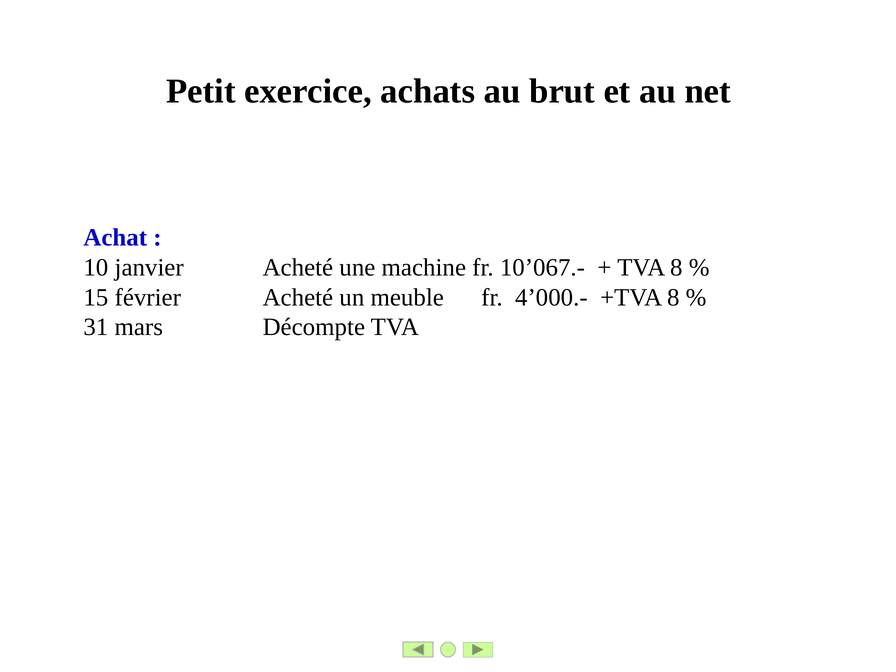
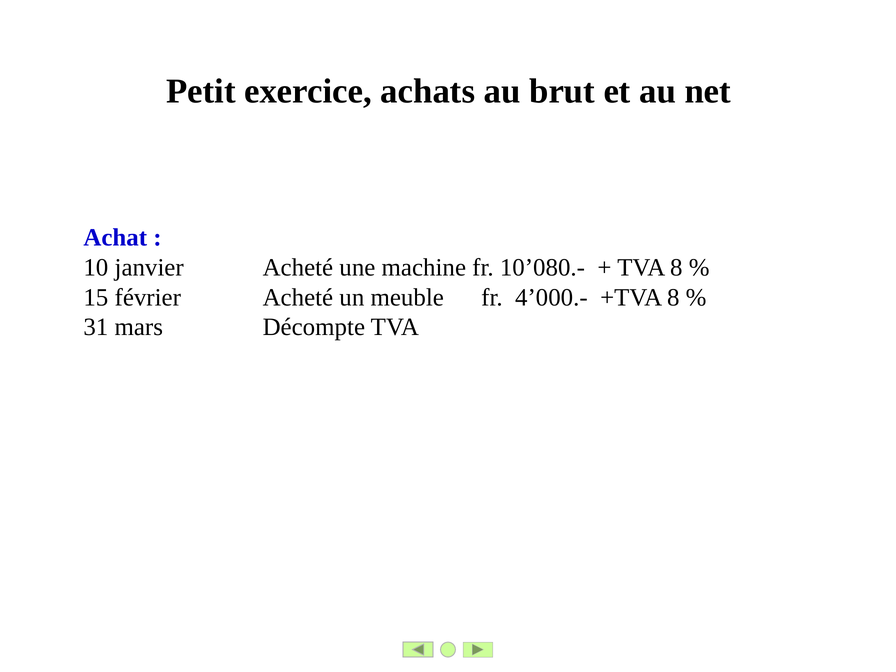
10’067.-: 10’067.- -> 10’080.-
